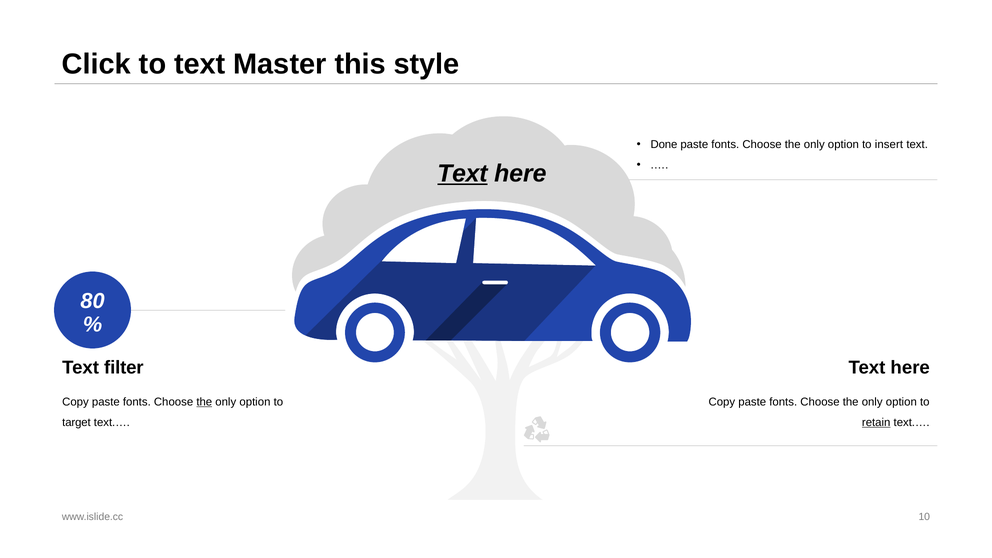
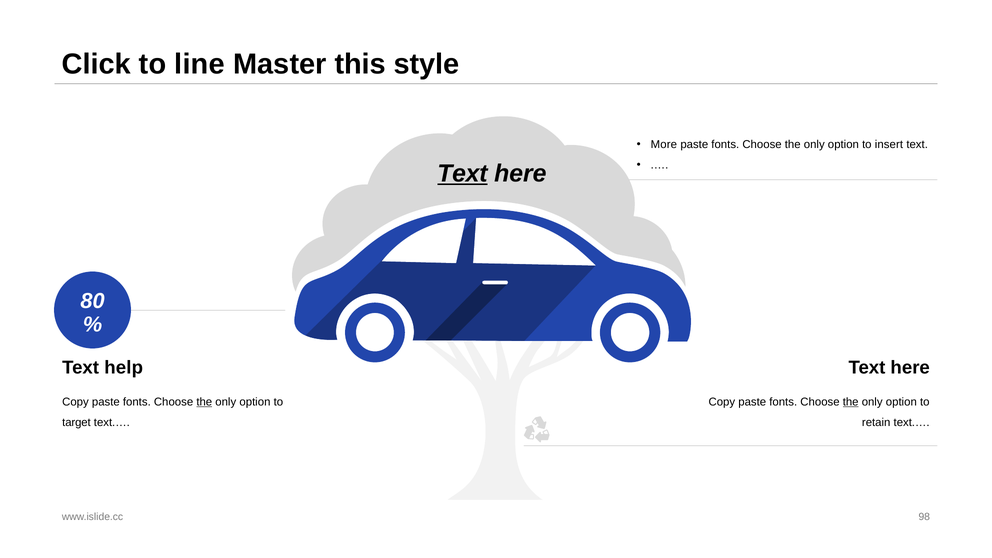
to text: text -> line
Done: Done -> More
filter: filter -> help
the at (851, 402) underline: none -> present
retain underline: present -> none
10: 10 -> 98
